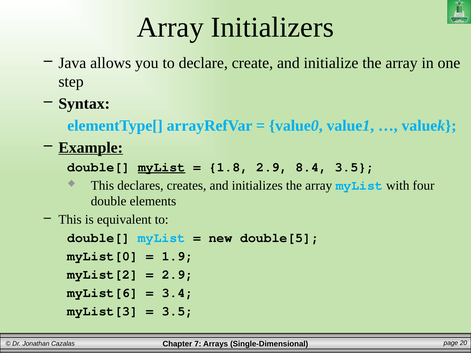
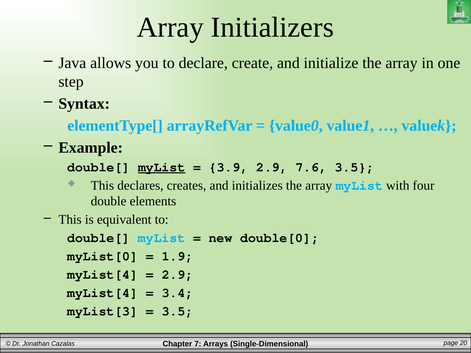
Example underline: present -> none
1.8: 1.8 -> 3.9
8.4: 8.4 -> 7.6
double[5: double[5 -> double[0
myList[2 at (103, 275): myList[2 -> myList[4
myList[6 at (103, 293): myList[6 -> myList[4
